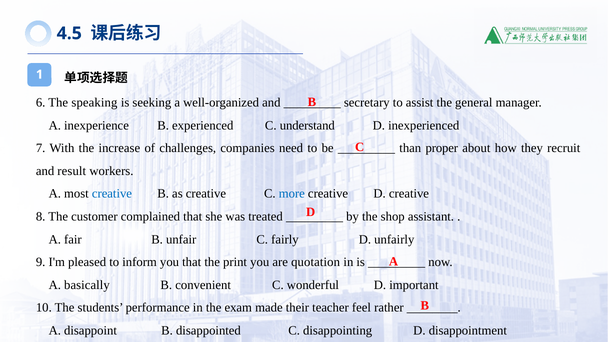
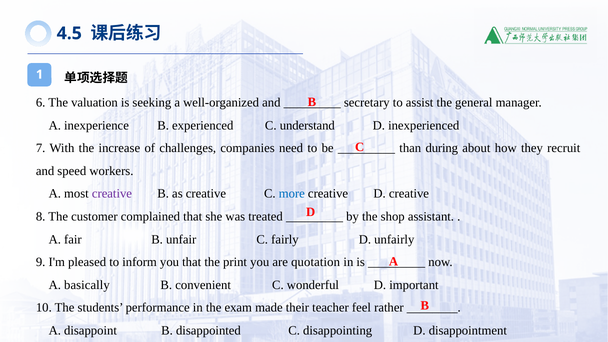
speaking: speaking -> valuation
proper: proper -> during
result: result -> speed
creative at (112, 194) colour: blue -> purple
